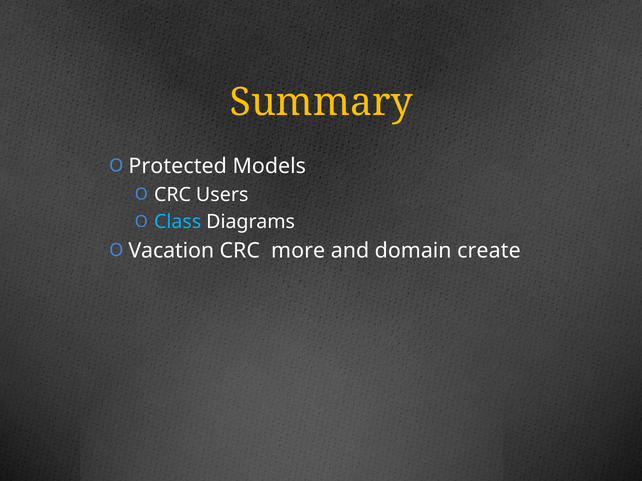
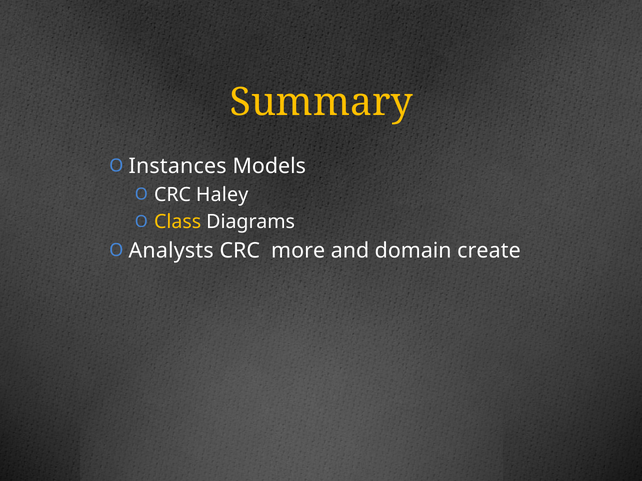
Protected: Protected -> Instances
Users: Users -> Haley
Class colour: light blue -> yellow
Vacation: Vacation -> Analysts
